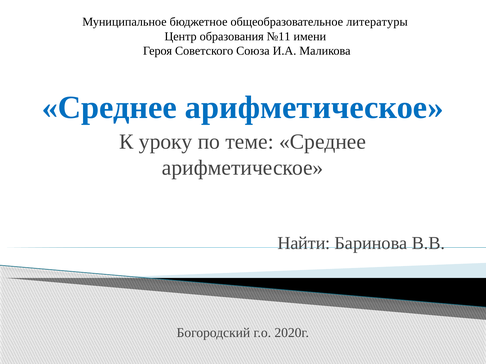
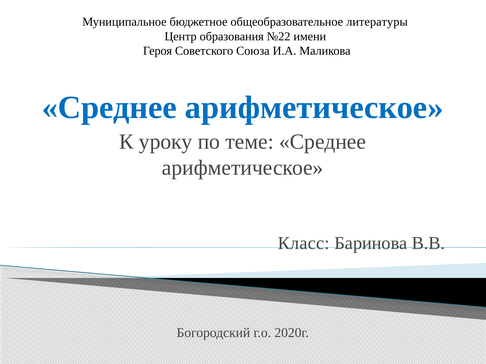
№11: №11 -> №22
Найти: Найти -> Класс
